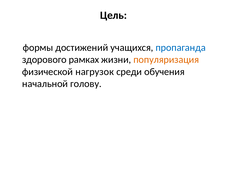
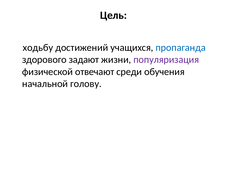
формы: формы -> ходьбу
рамках: рамках -> задают
популяризация colour: orange -> purple
нагрузок: нагрузок -> отвечают
